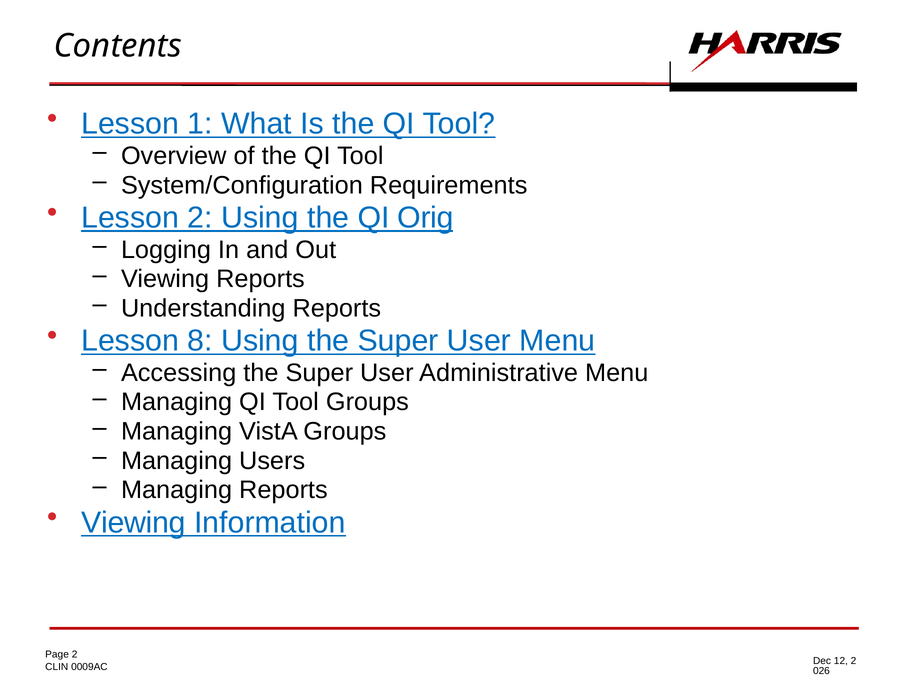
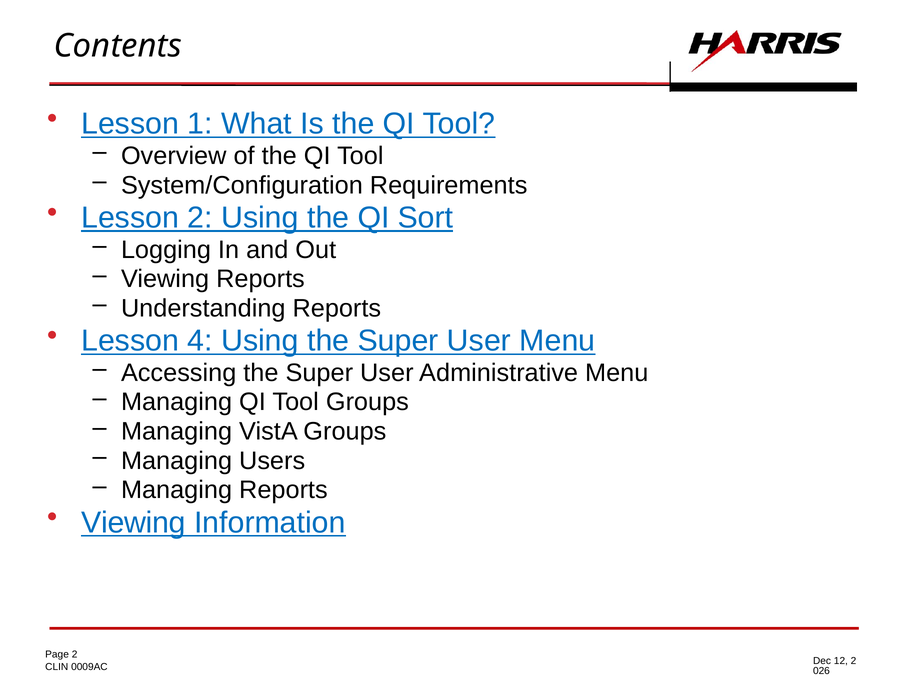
Orig: Orig -> Sort
8: 8 -> 4
